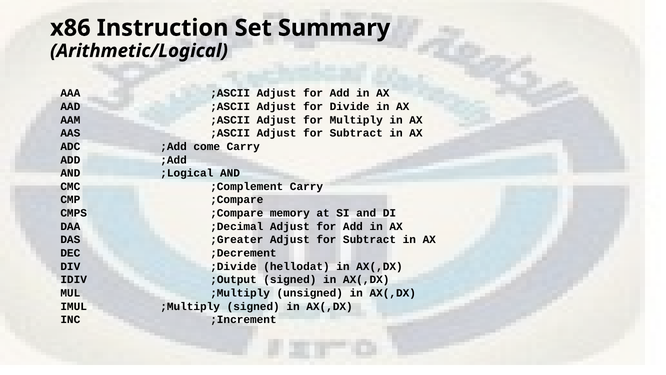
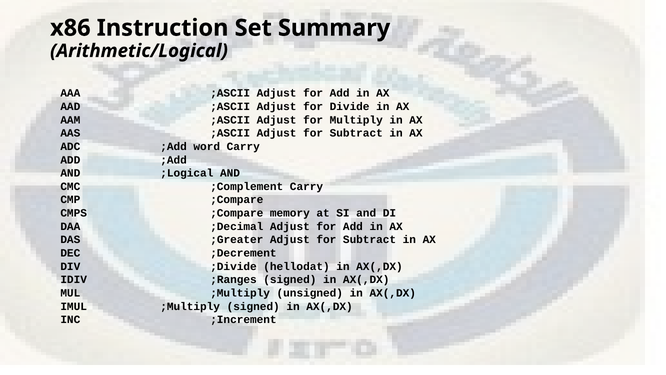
come: come -> word
;Output: ;Output -> ;Ranges
